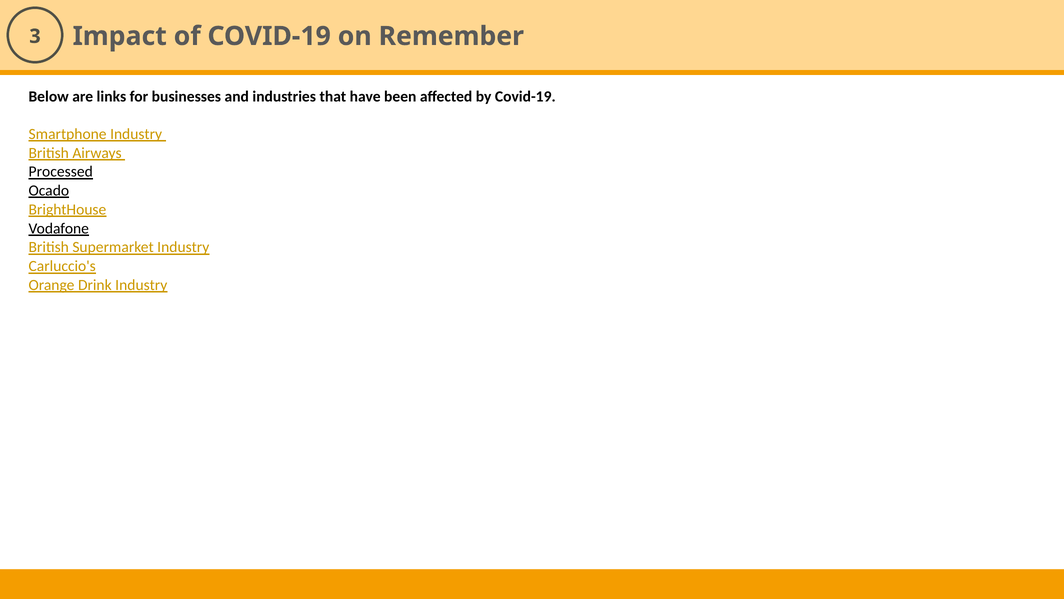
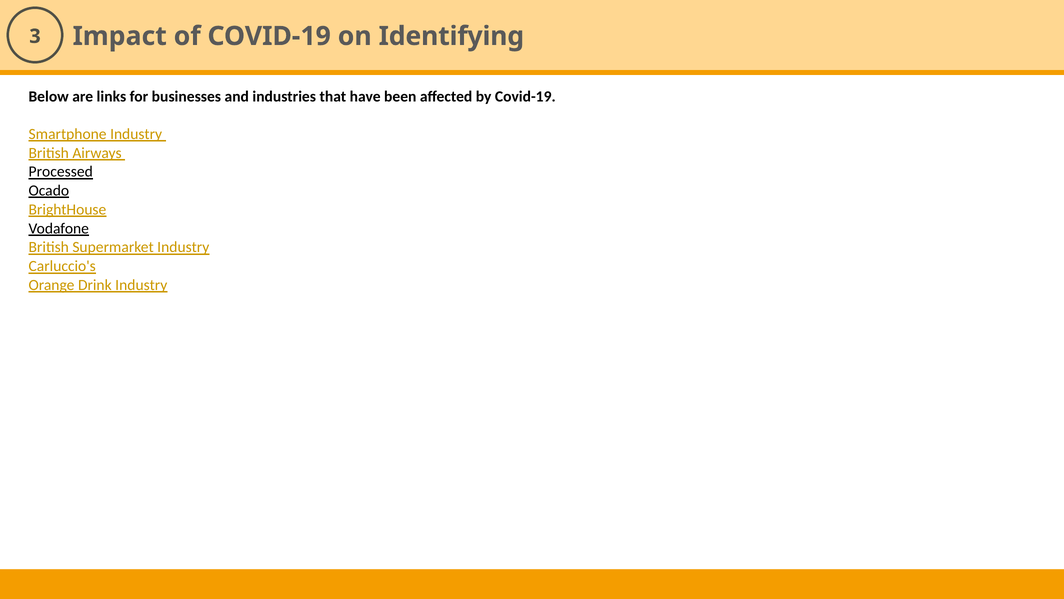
Remember: Remember -> Identifying
